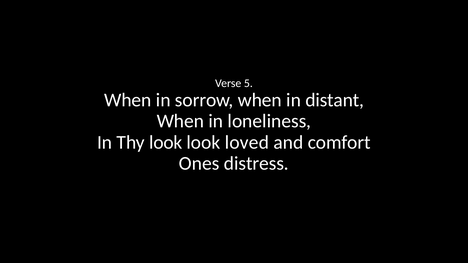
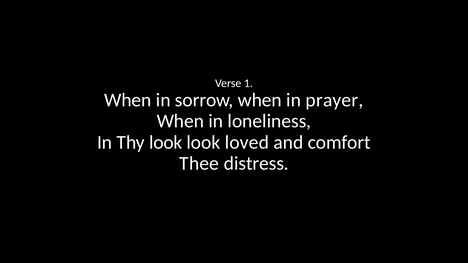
5: 5 -> 1
distant: distant -> prayer
Ones: Ones -> Thee
